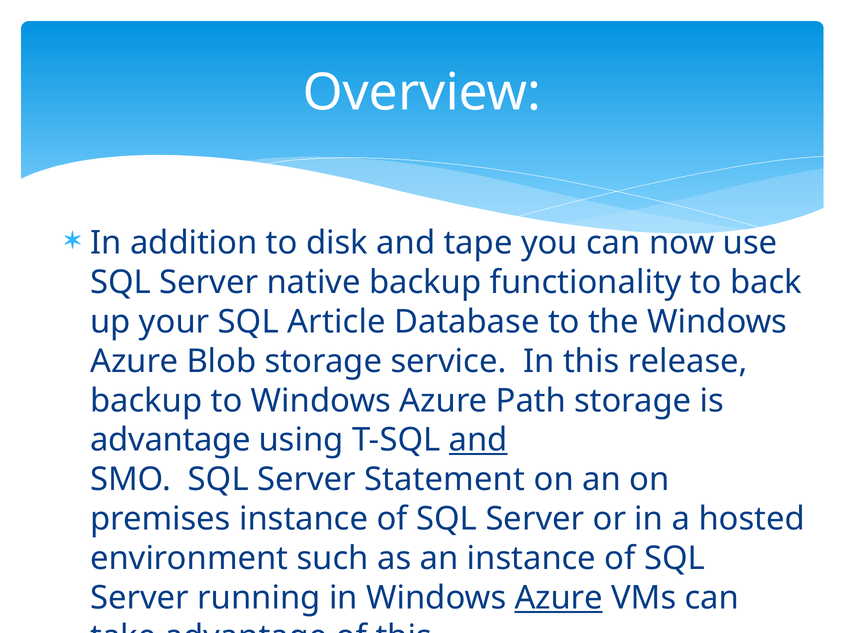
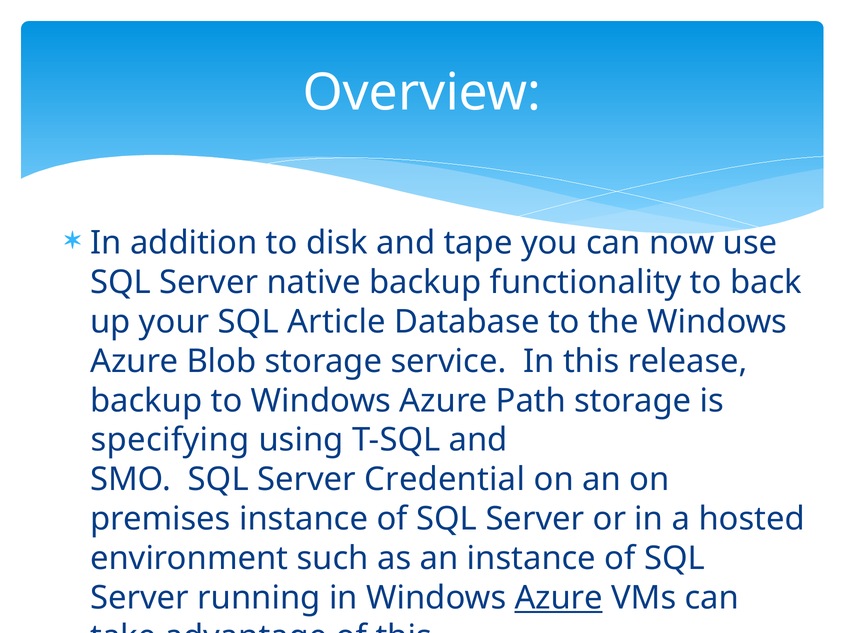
advantage at (170, 440): advantage -> specifying
and at (478, 440) underline: present -> none
Statement: Statement -> Credential
